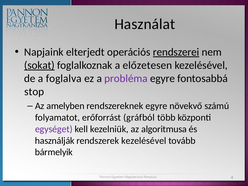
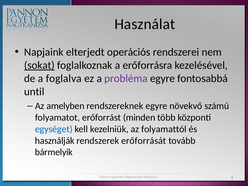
rendszerei underline: present -> none
előzetesen: előzetesen -> erőforrásra
stop: stop -> until
gráfból: gráfból -> minden
egységet colour: purple -> blue
algoritmusa: algoritmusa -> folyamattól
rendszerek kezelésével: kezelésével -> erőforrását
